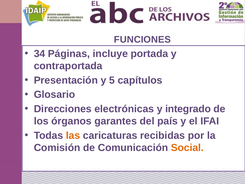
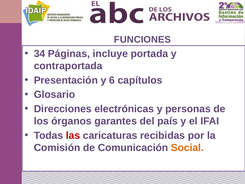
5: 5 -> 6
integrado: integrado -> personas
las colour: orange -> red
